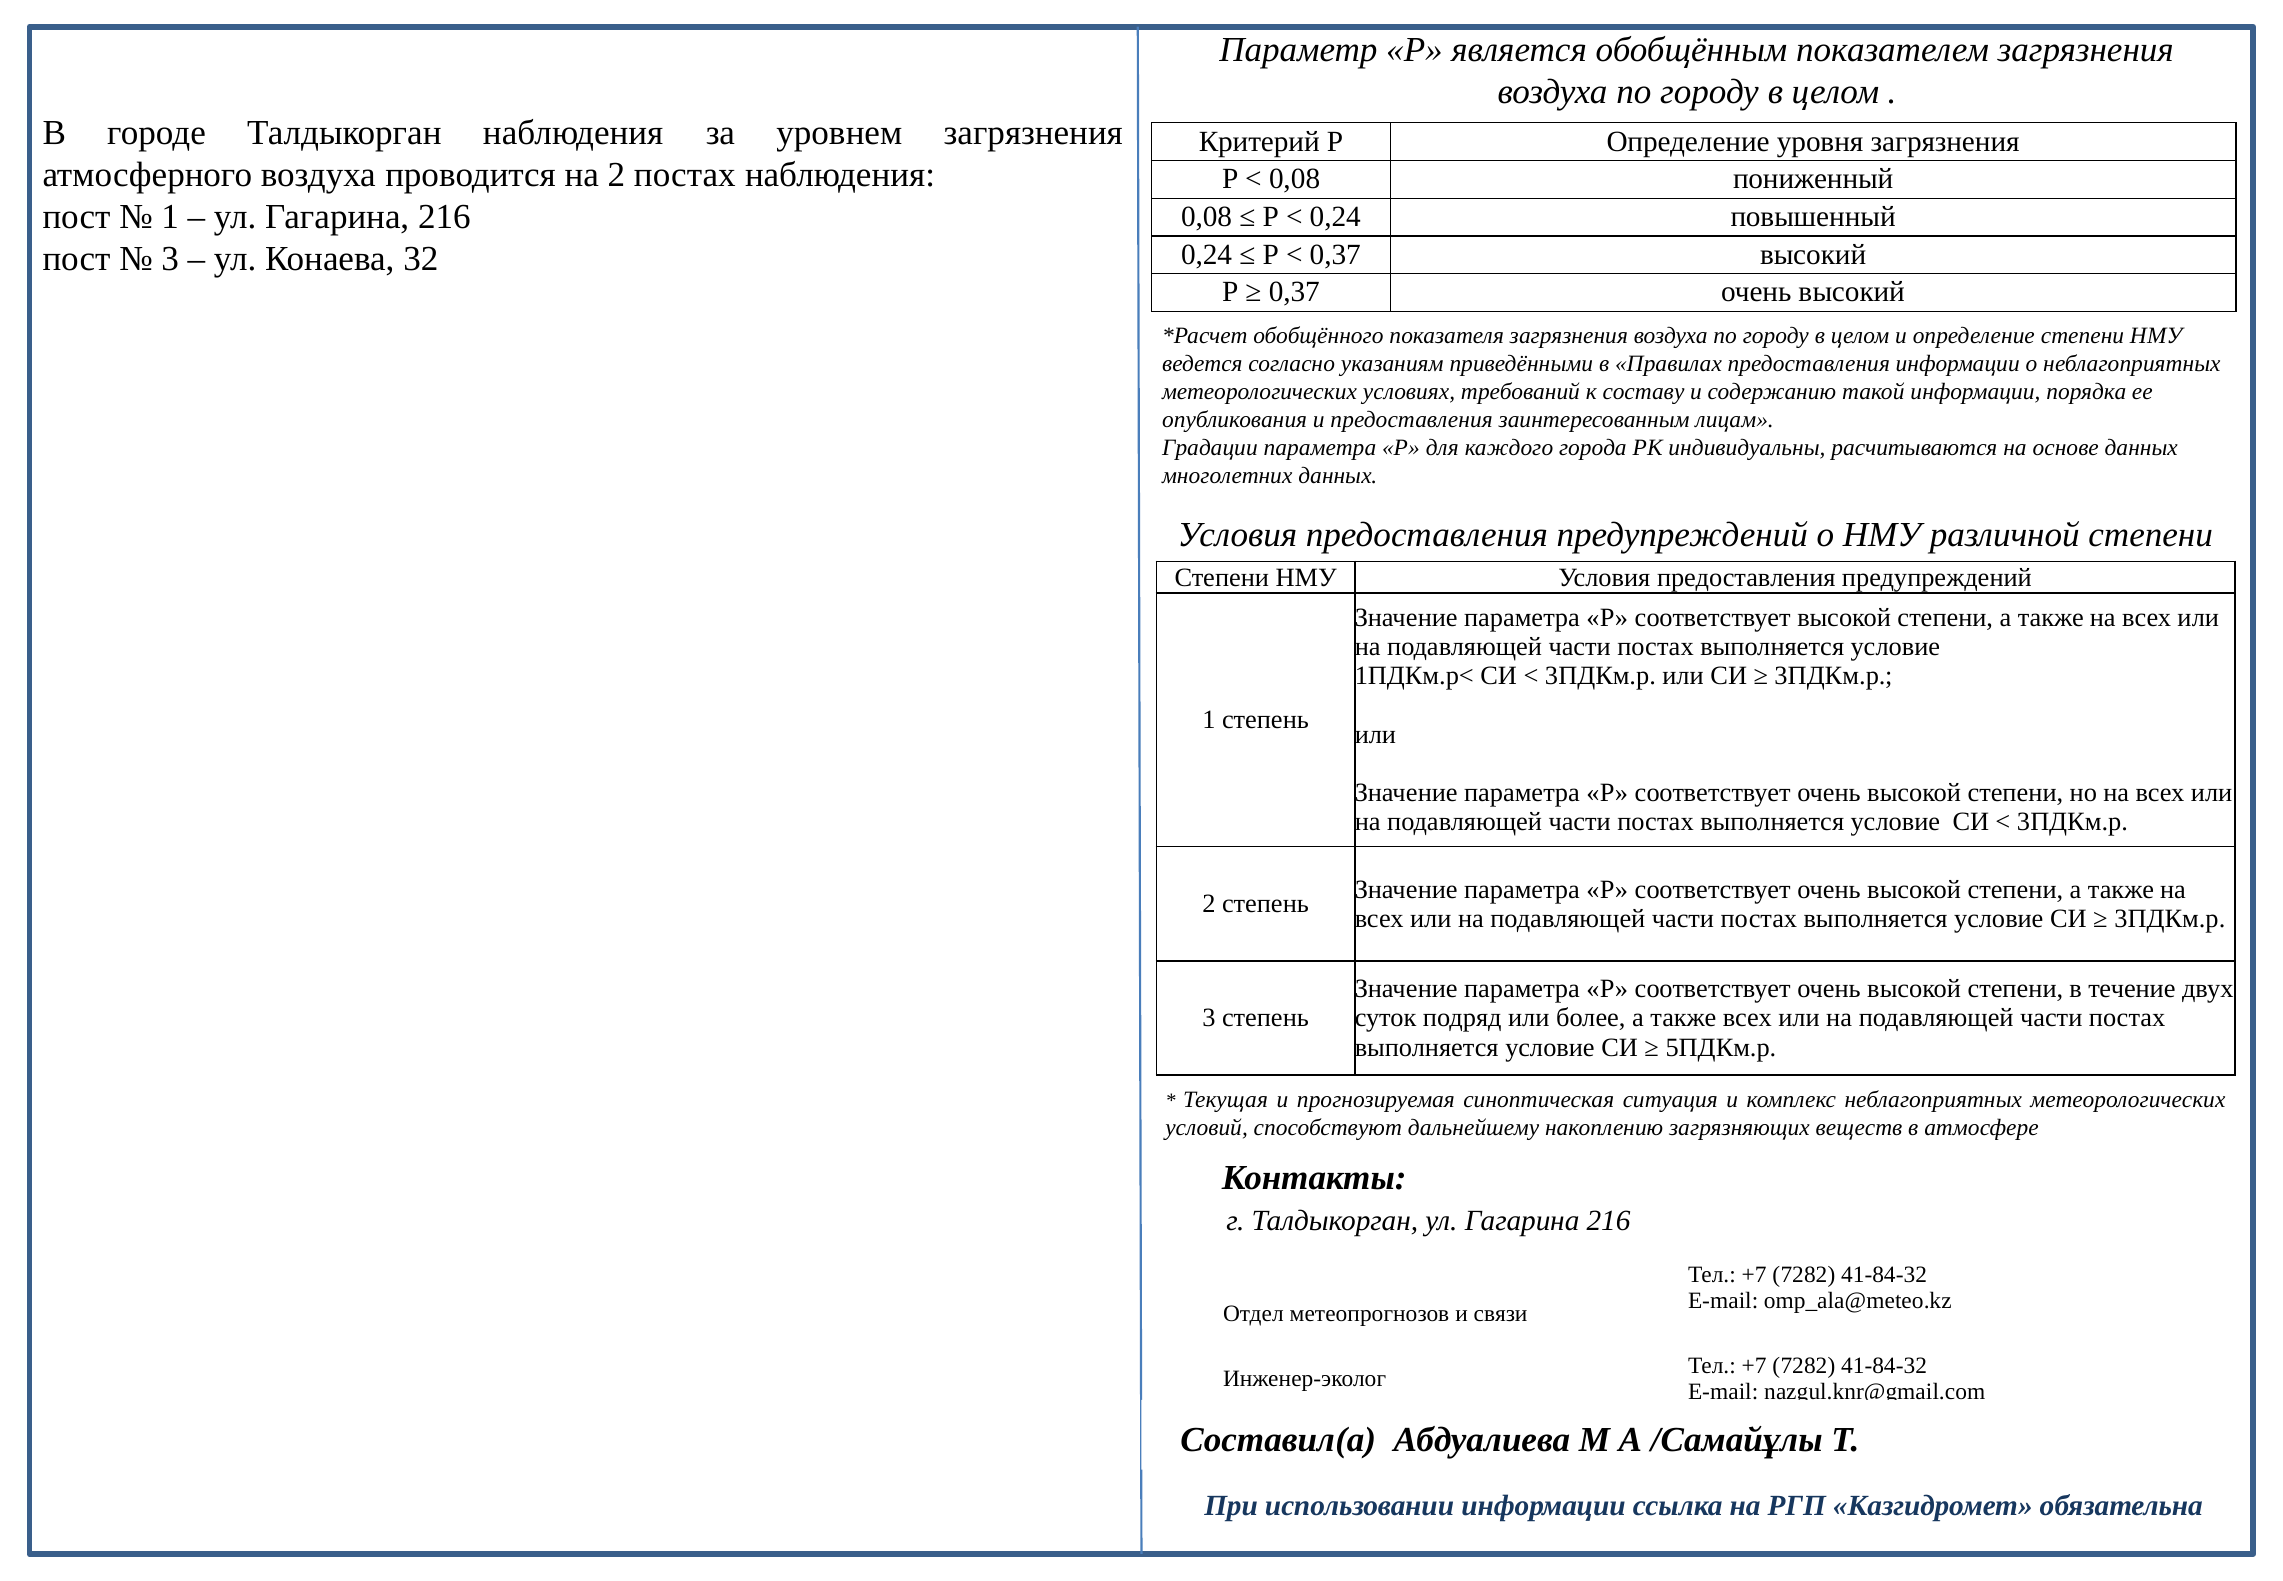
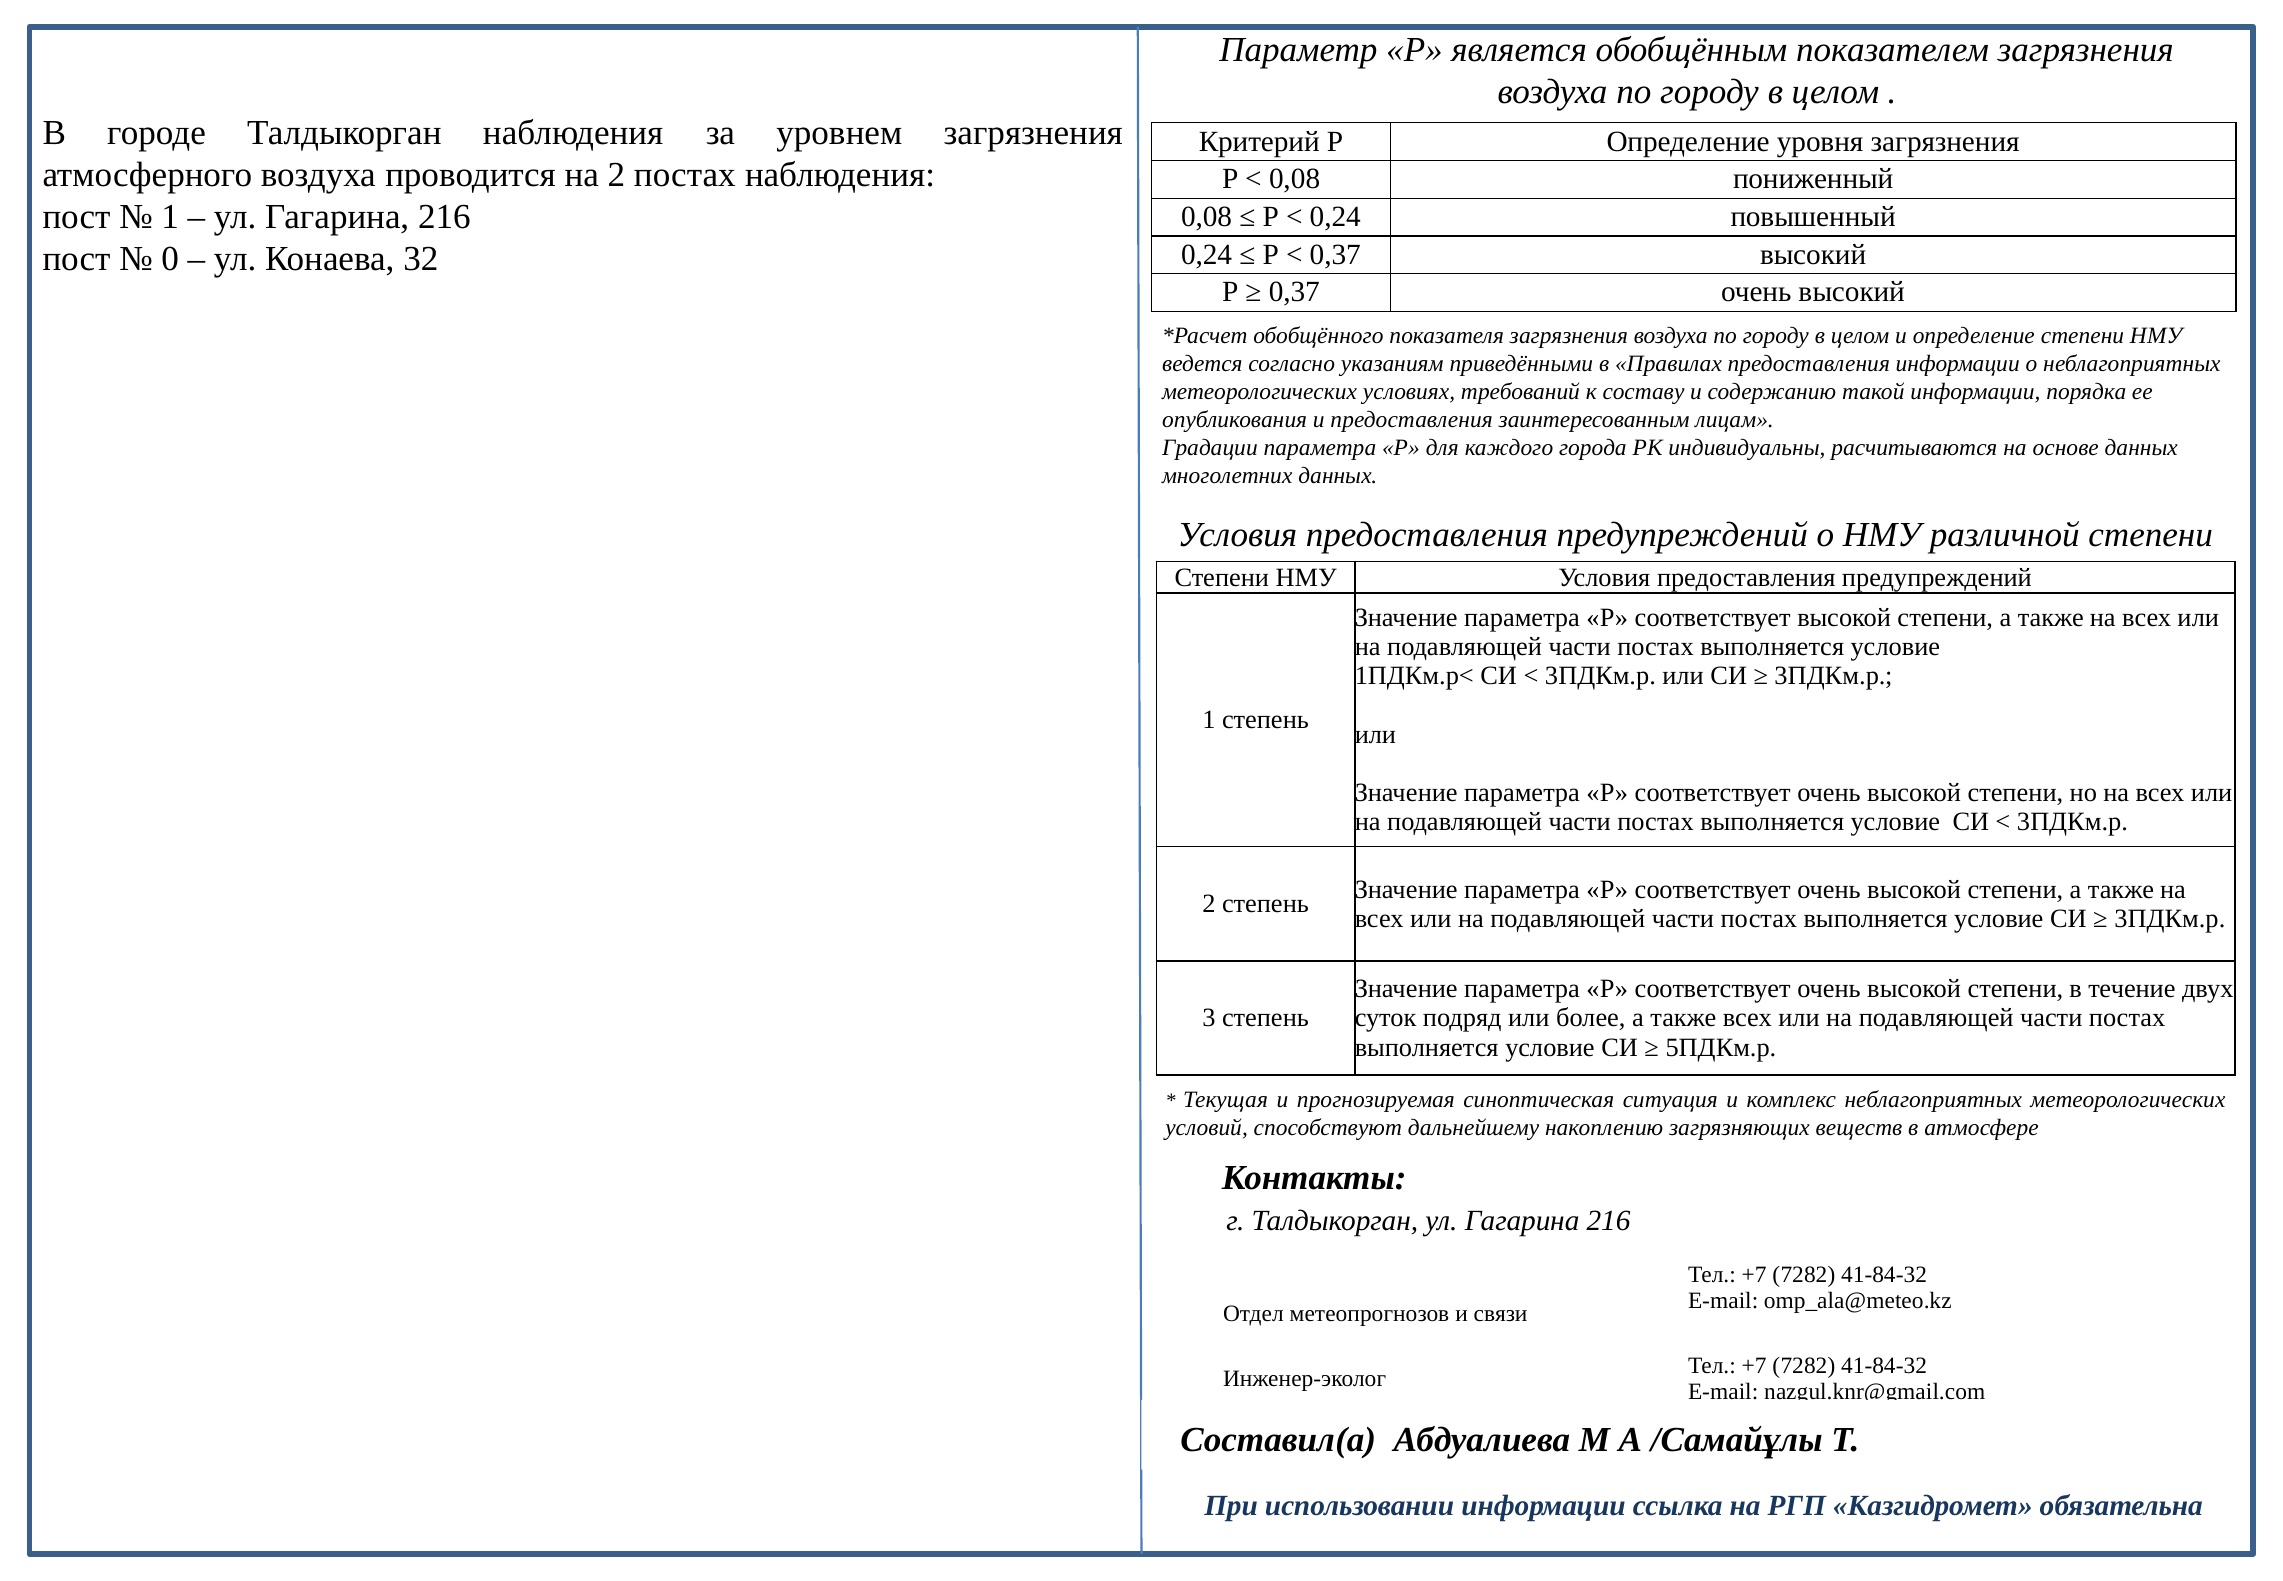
3 at (170, 259): 3 -> 0
